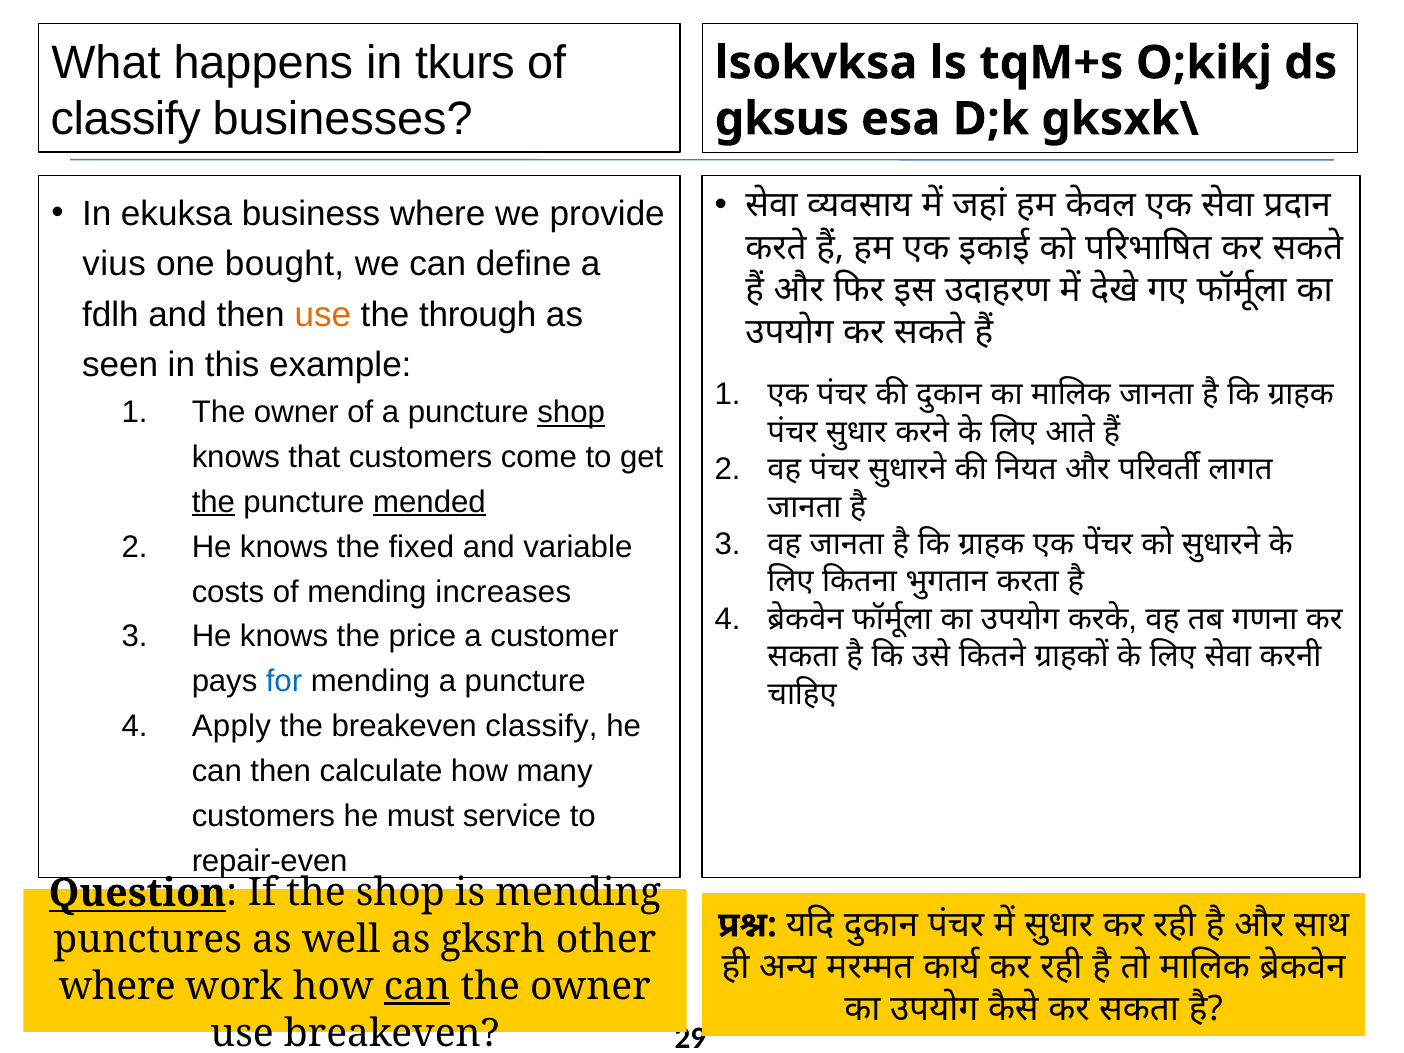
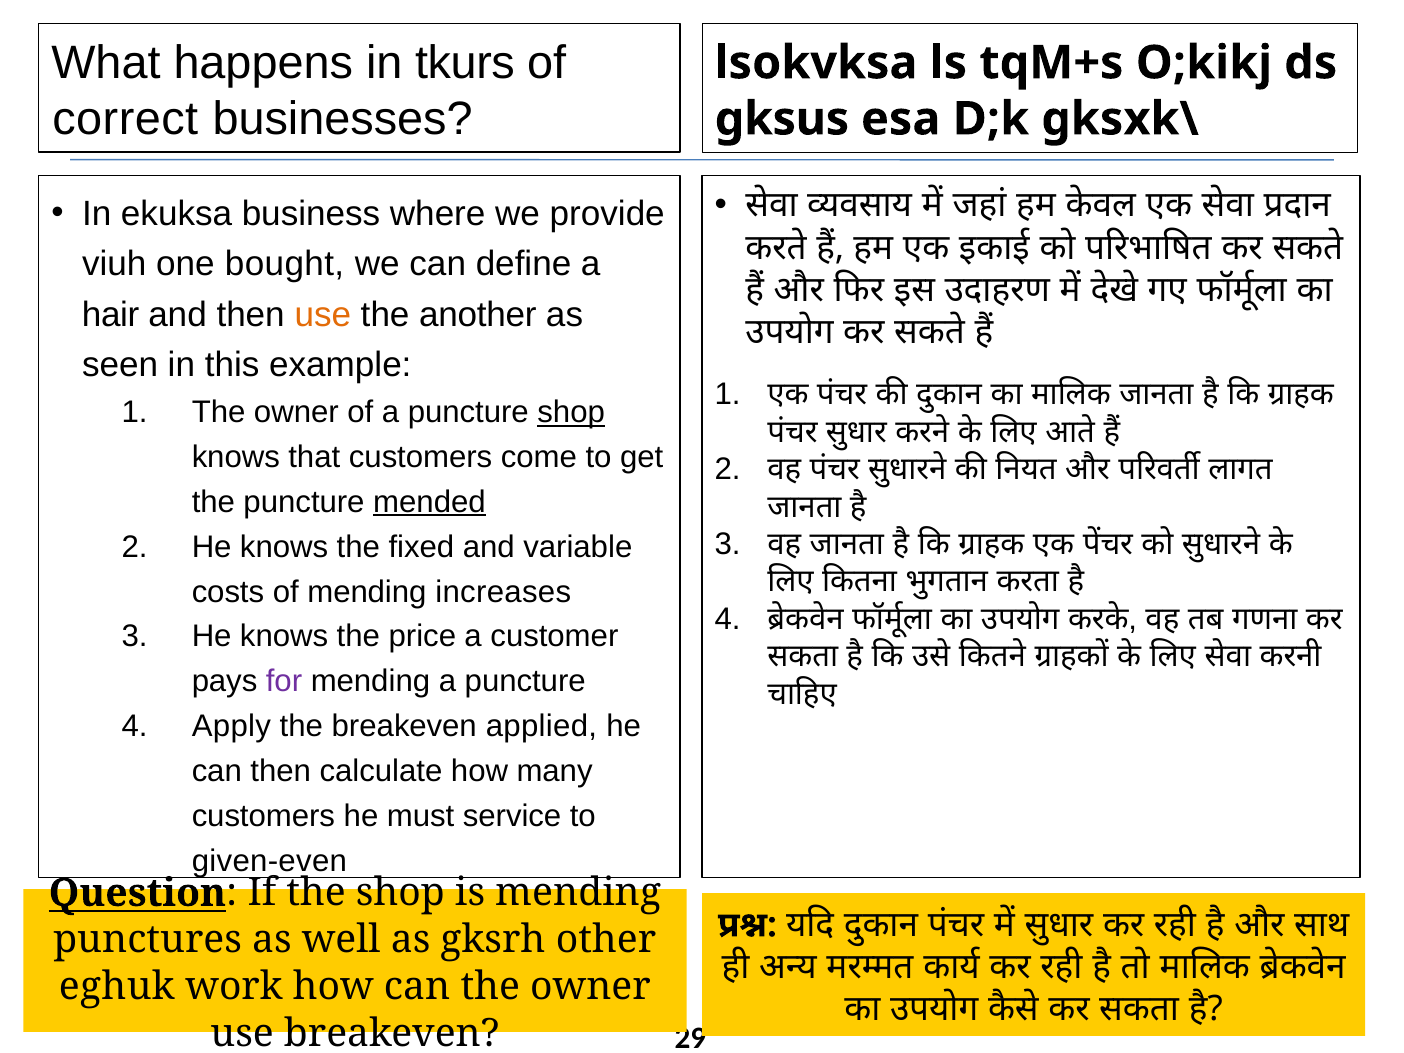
classify at (126, 119): classify -> correct
vius: vius -> viuh
fdlh: fdlh -> hair
through: through -> another
the at (213, 502) underline: present -> none
for colour: blue -> purple
breakeven classify: classify -> applied
repair-even: repair-even -> given-even
where at (117, 987): where -> eghuk
can at (417, 987) underline: present -> none
